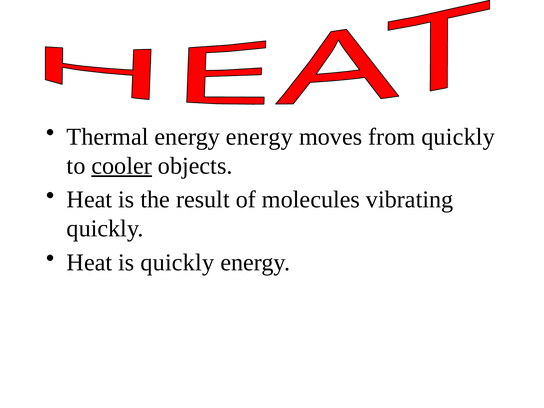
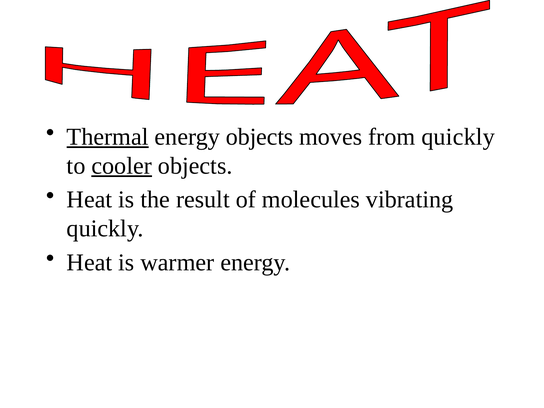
Thermal underline: none -> present
energy energy: energy -> objects
is quickly: quickly -> warmer
